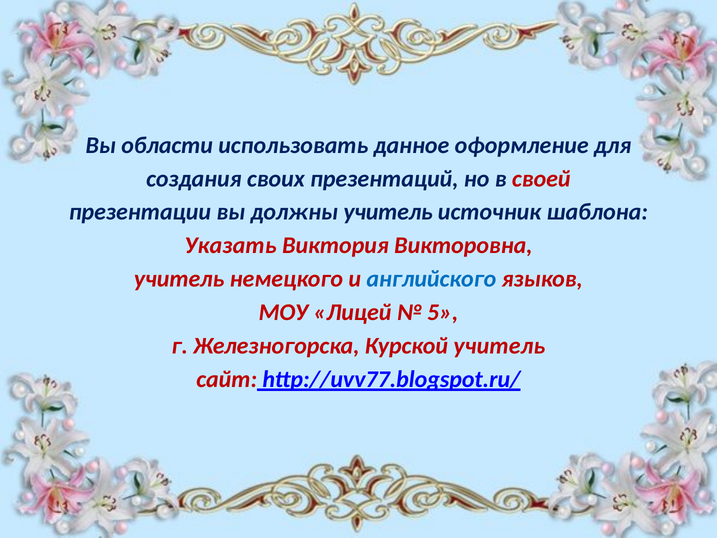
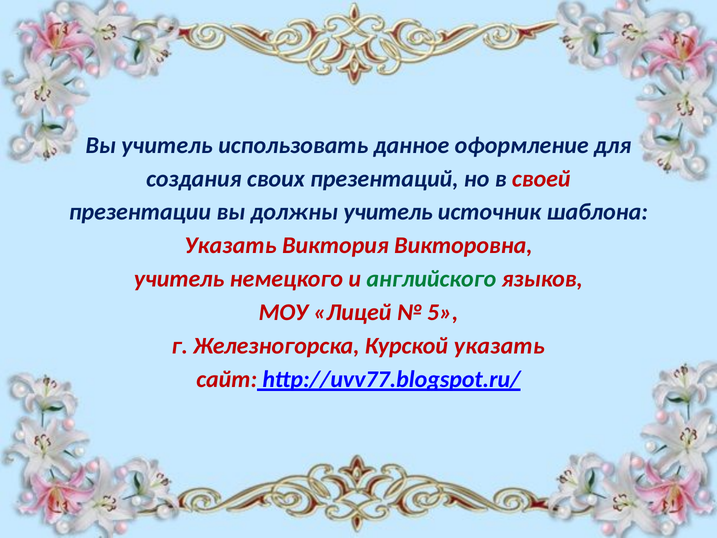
Вы области: области -> учитель
английского colour: blue -> green
Курской учитель: учитель -> указать
